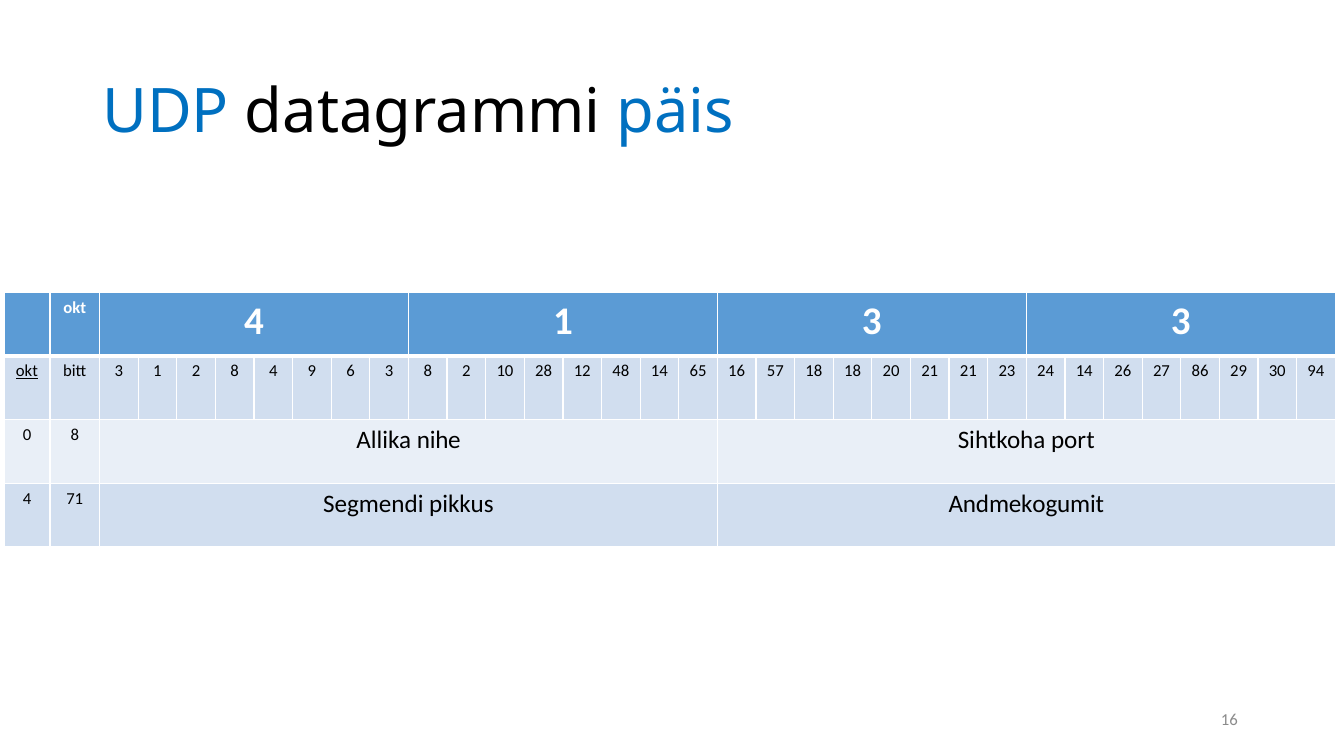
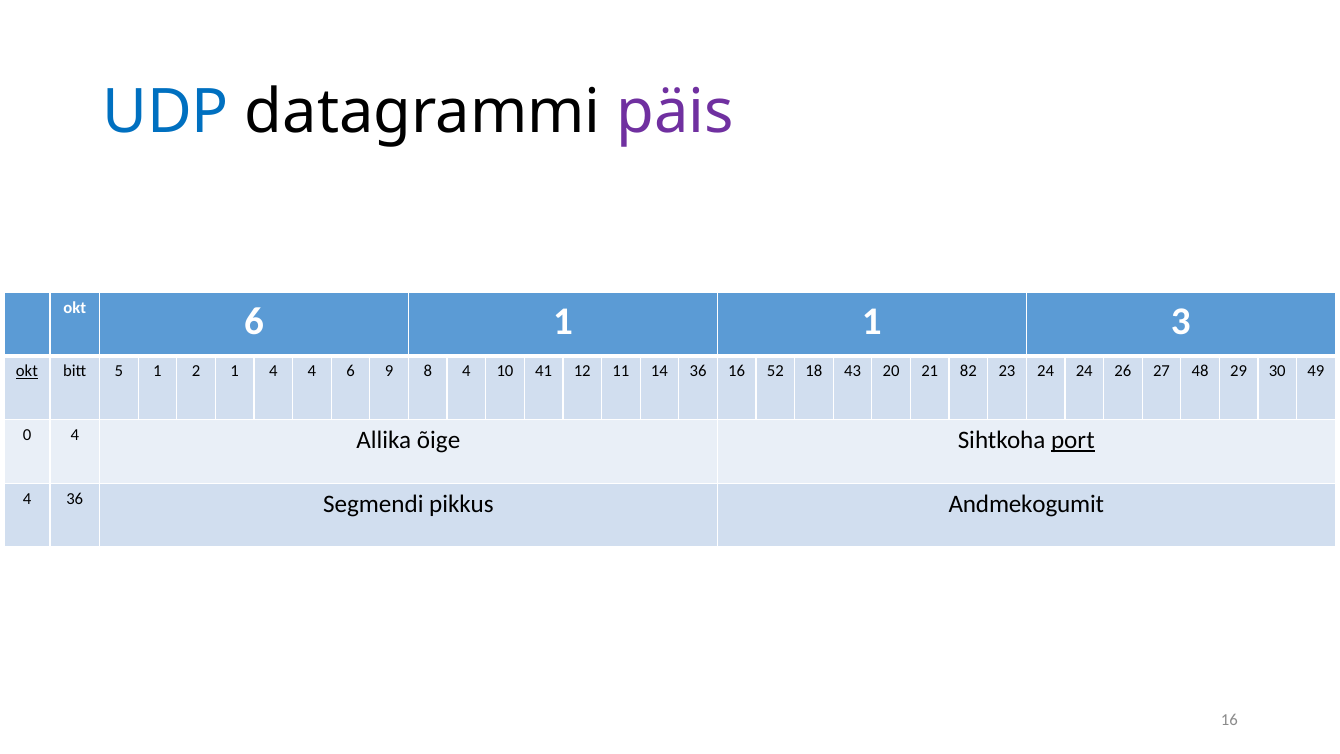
päis colour: blue -> purple
okt 4: 4 -> 6
1 3: 3 -> 1
bitt 3: 3 -> 5
2 8: 8 -> 1
4 9: 9 -> 4
6 3: 3 -> 9
8 2: 2 -> 4
28: 28 -> 41
48: 48 -> 11
14 65: 65 -> 36
57: 57 -> 52
18 18: 18 -> 43
21 21: 21 -> 82
24 14: 14 -> 24
86: 86 -> 48
94: 94 -> 49
0 8: 8 -> 4
nihe: nihe -> õige
port underline: none -> present
4 71: 71 -> 36
